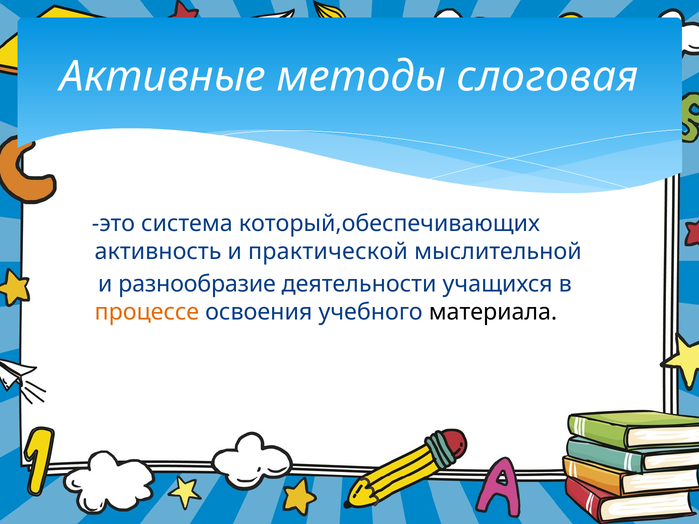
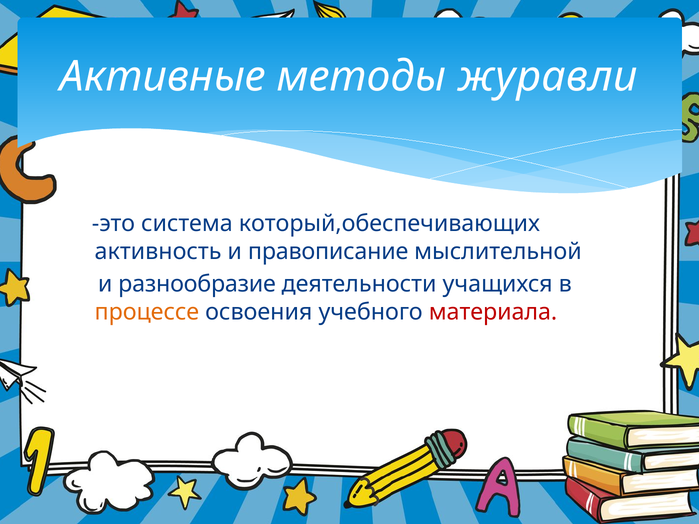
слоговая: слоговая -> журавли
практической: практической -> правописание
материала colour: black -> red
